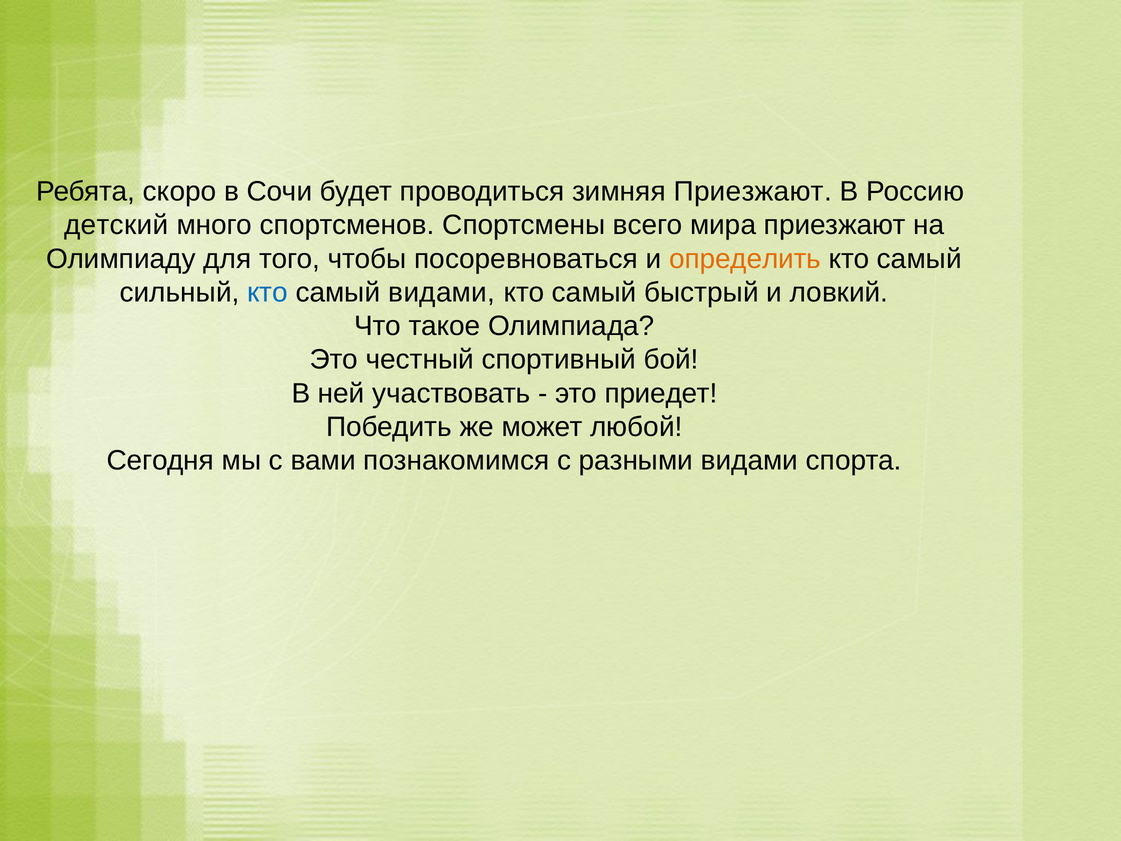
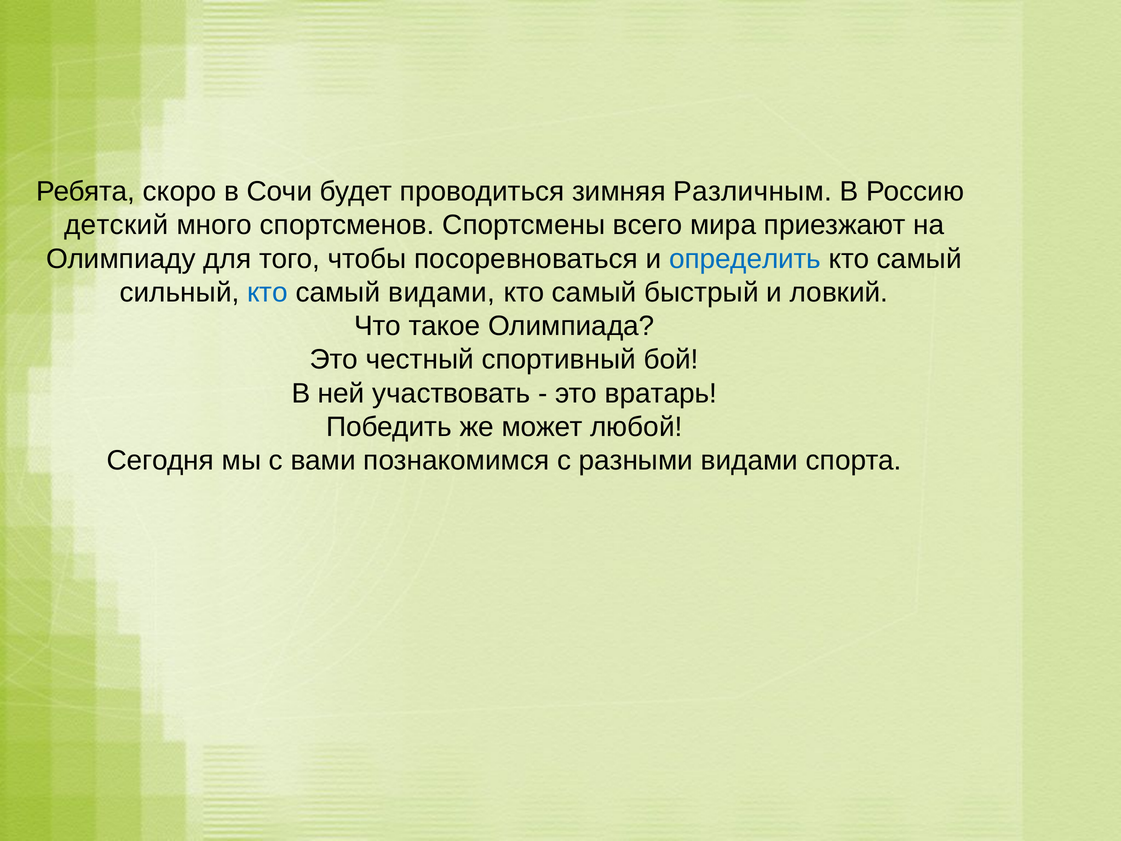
зимняя Приезжают: Приезжают -> Различным
определить colour: orange -> blue
приедет: приедет -> вратарь
